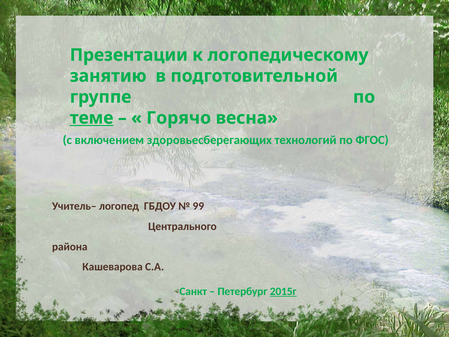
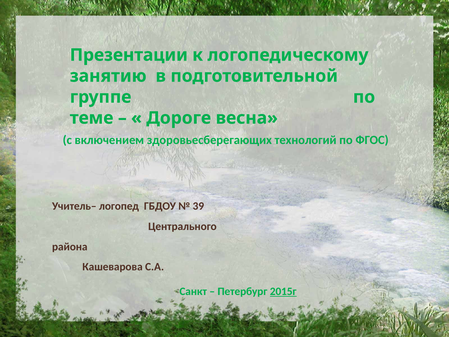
теме underline: present -> none
Горячо: Горячо -> Дороге
99: 99 -> 39
